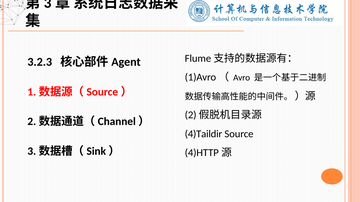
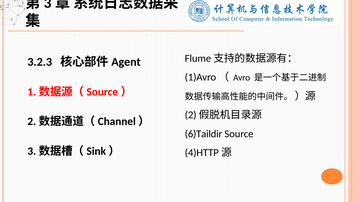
4)Taildir: 4)Taildir -> 6)Taildir
